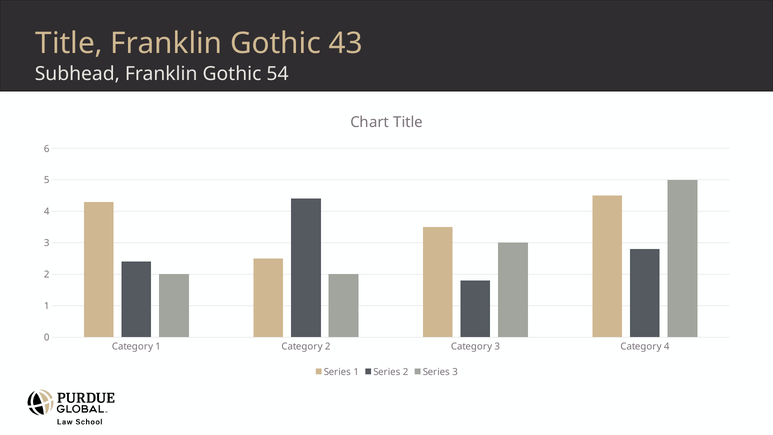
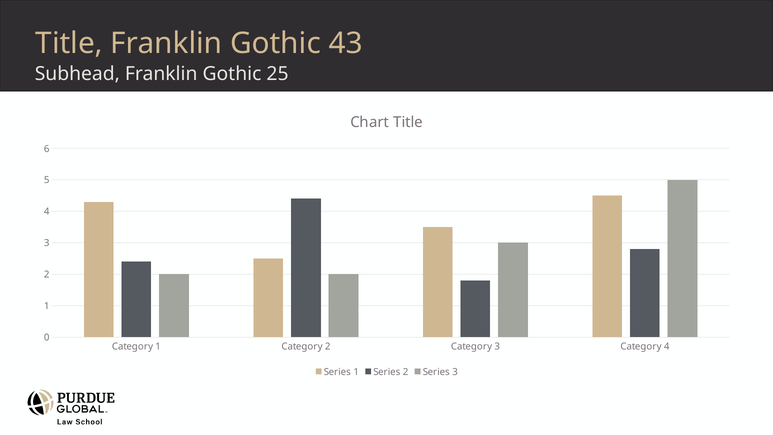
54: 54 -> 25
